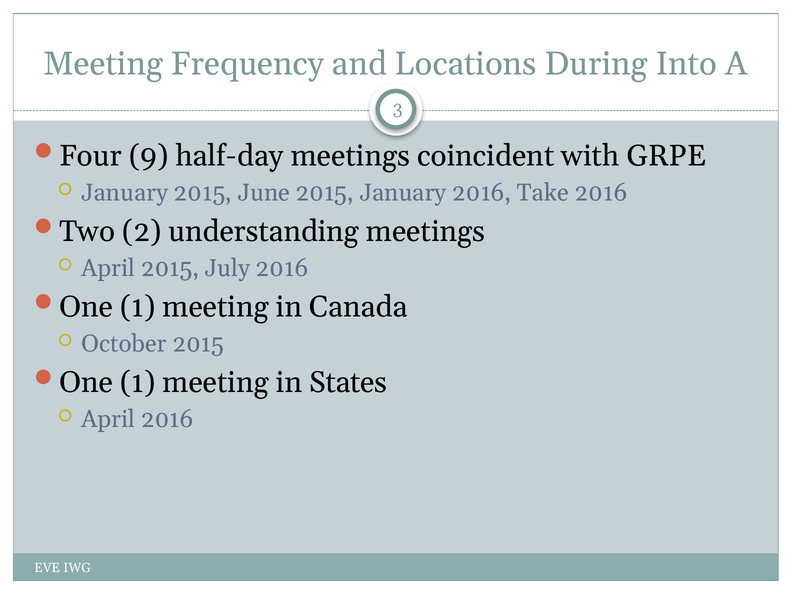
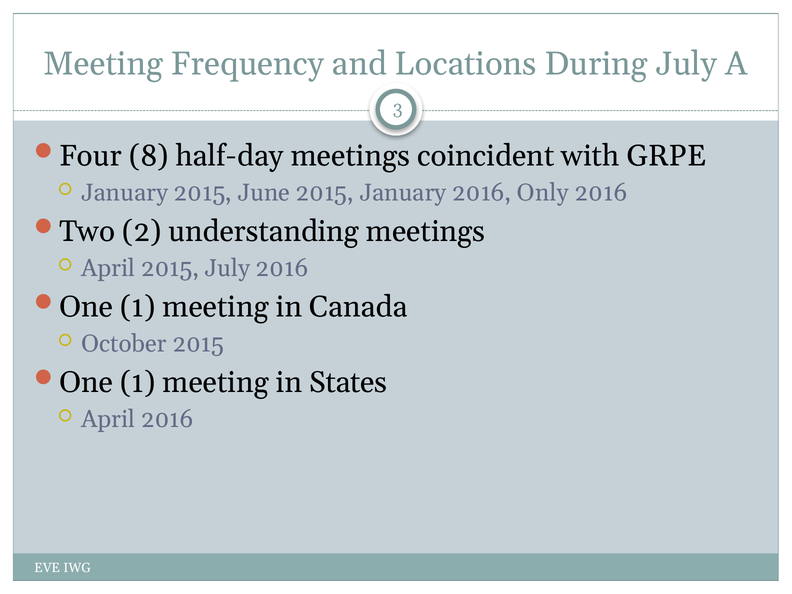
During Into: Into -> July
9: 9 -> 8
Take: Take -> Only
